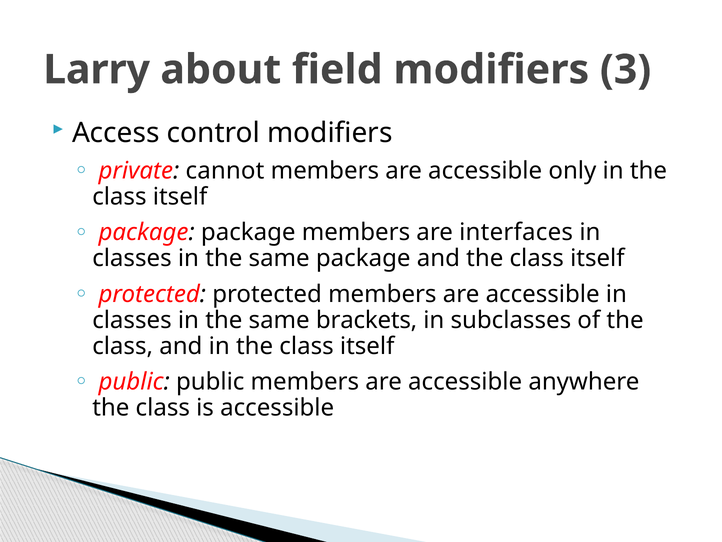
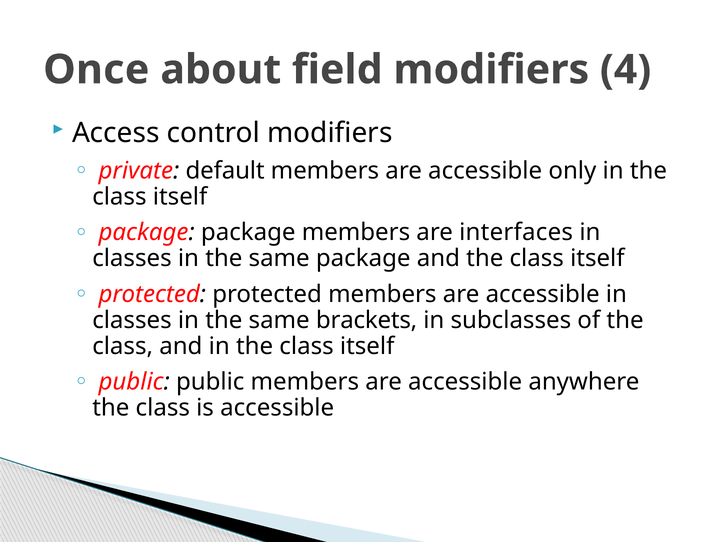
Larry: Larry -> Once
3: 3 -> 4
cannot: cannot -> default
